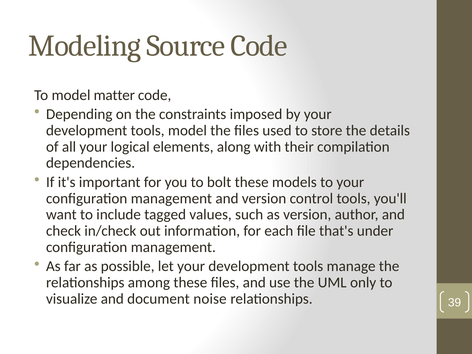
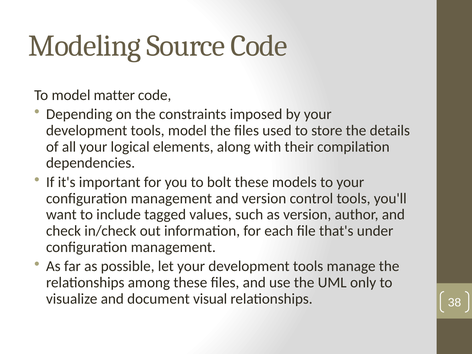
noise: noise -> visual
39: 39 -> 38
